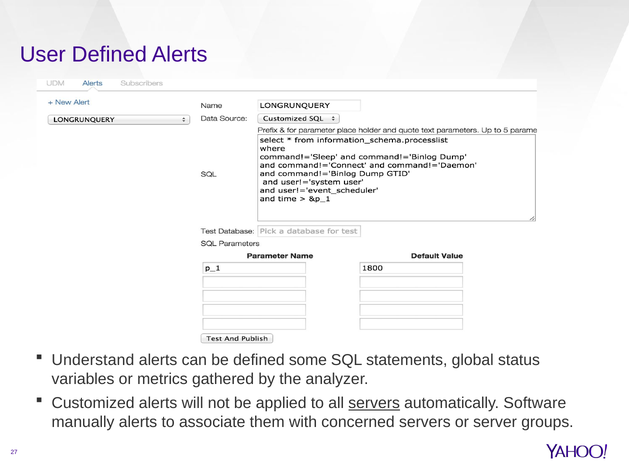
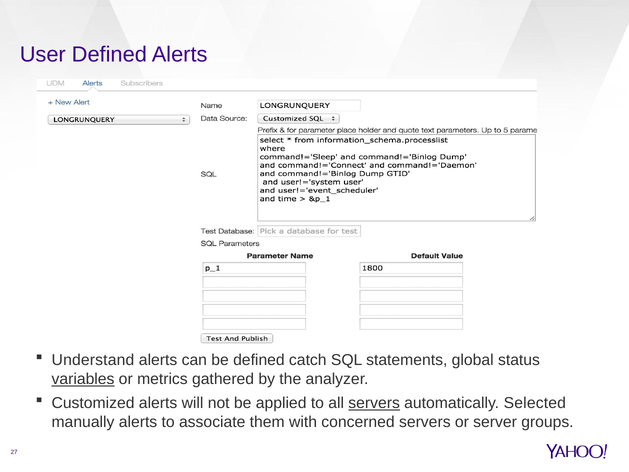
some: some -> catch
variables underline: none -> present
Software: Software -> Selected
